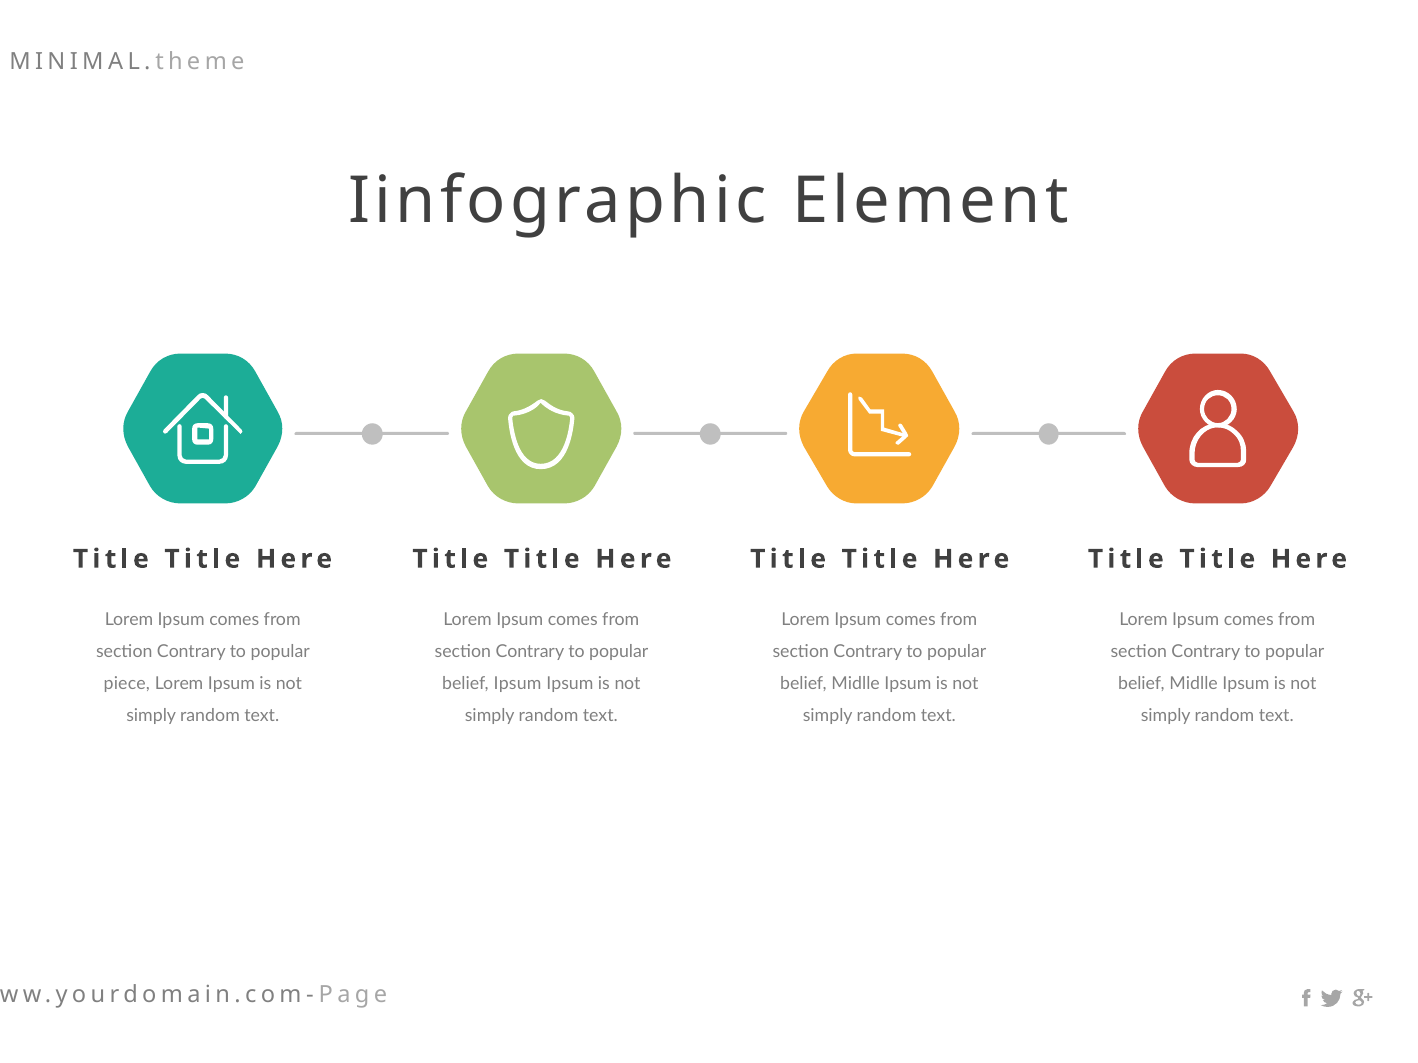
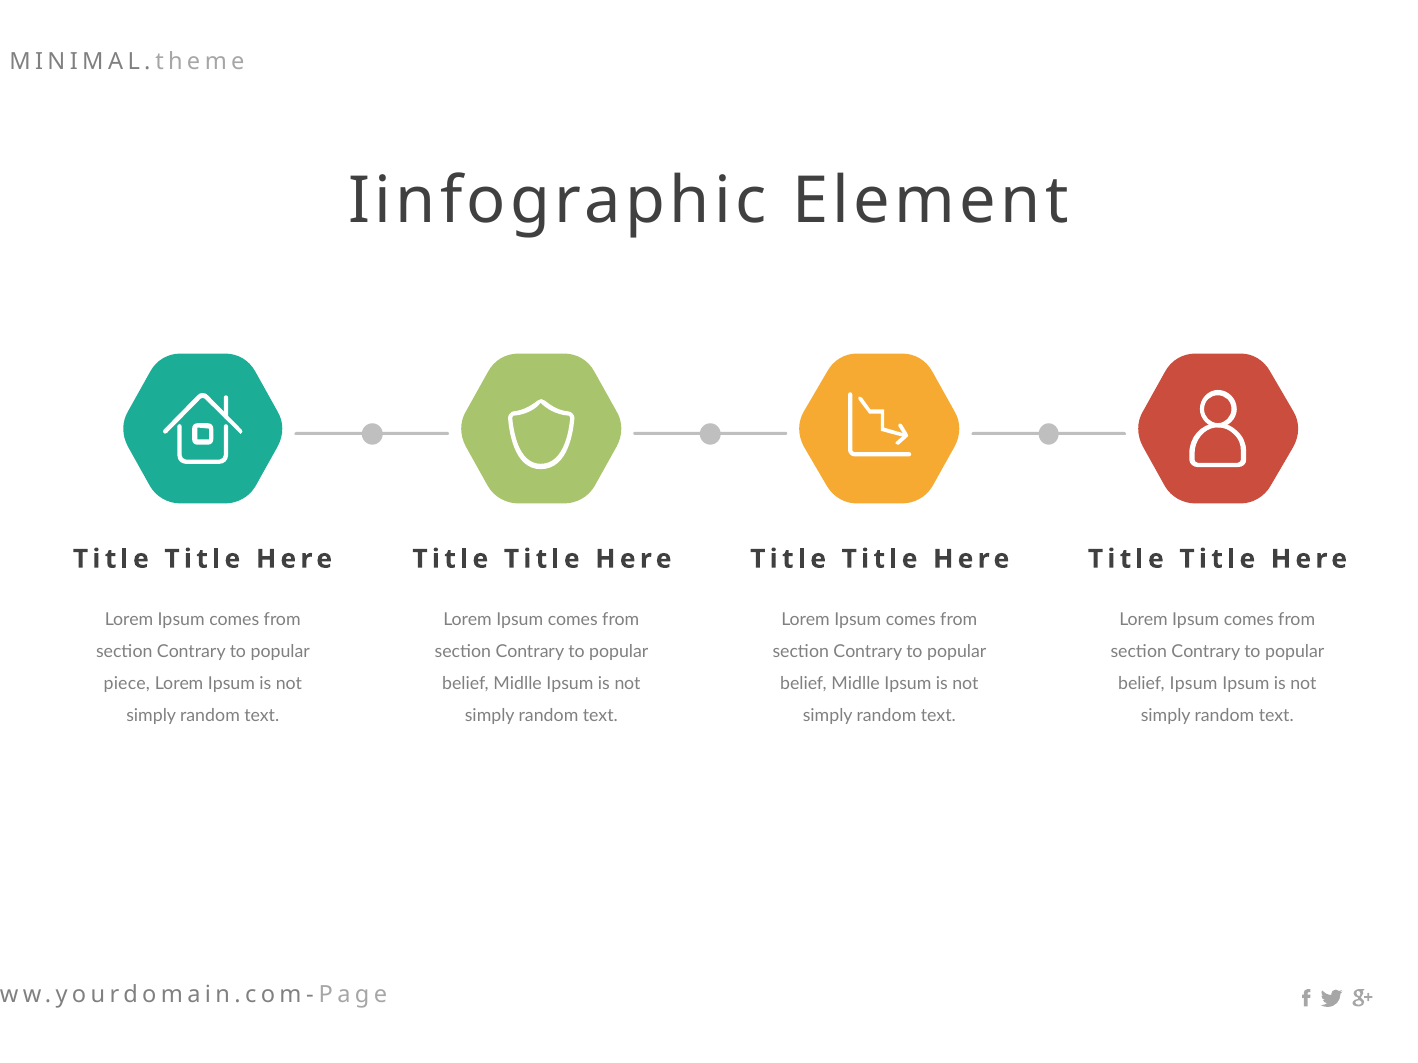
Ipsum at (518, 684): Ipsum -> Midlle
Midlle at (1194, 684): Midlle -> Ipsum
